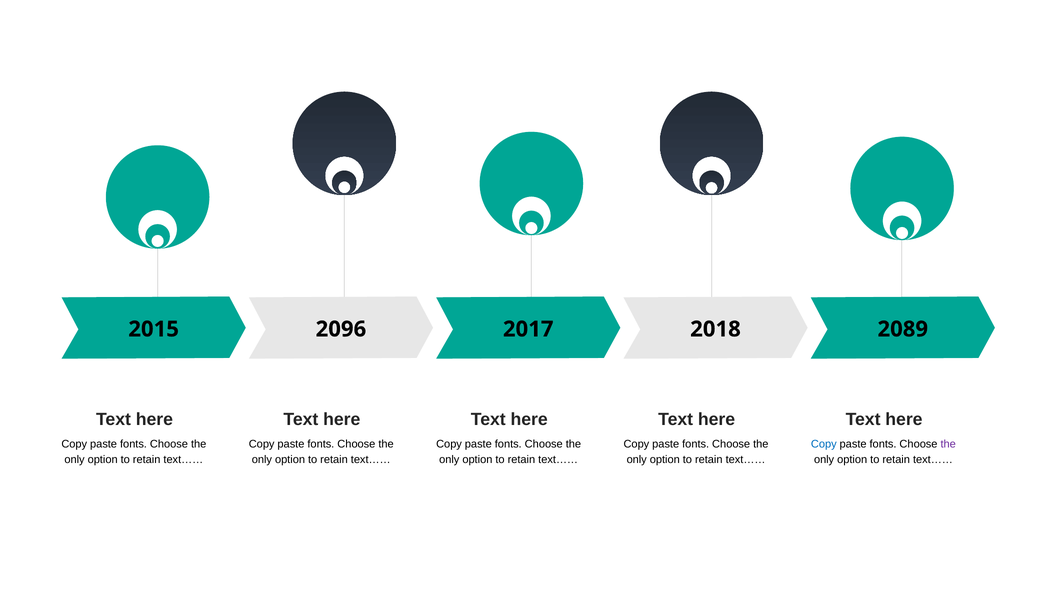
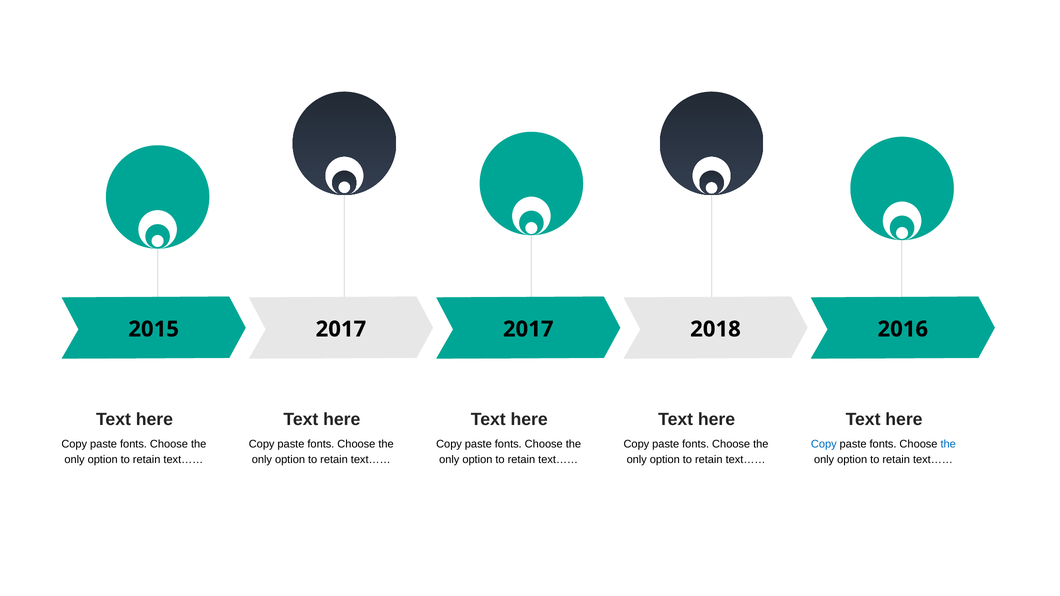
2015 2096: 2096 -> 2017
2089: 2089 -> 2016
the at (948, 444) colour: purple -> blue
